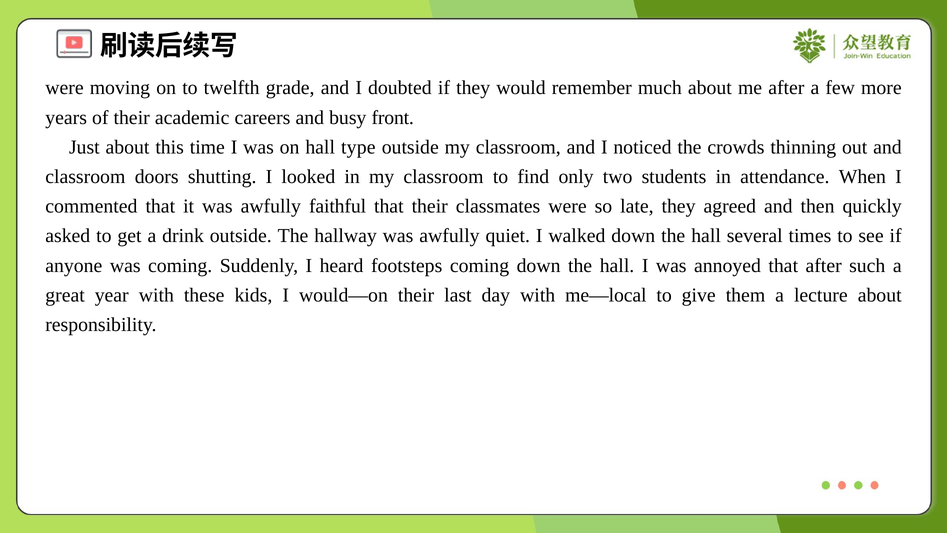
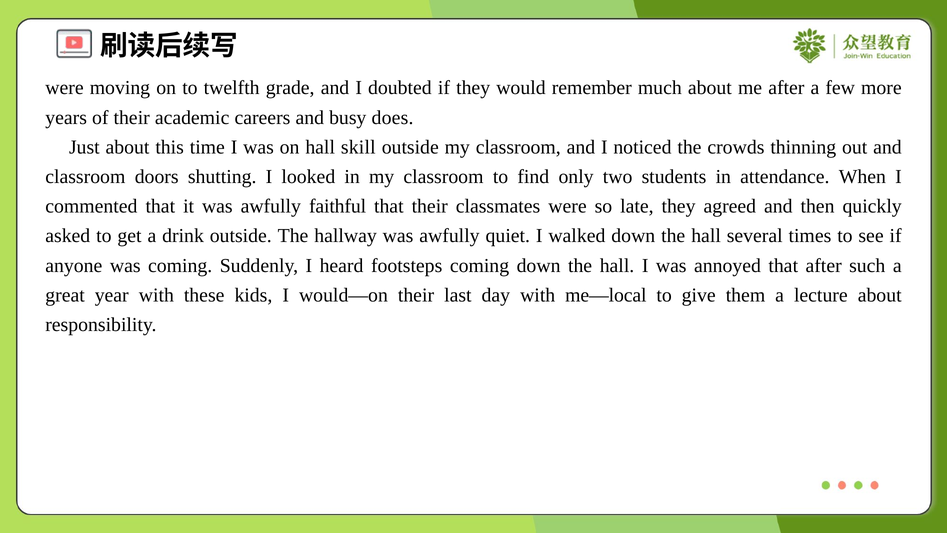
front: front -> does
type: type -> skill
